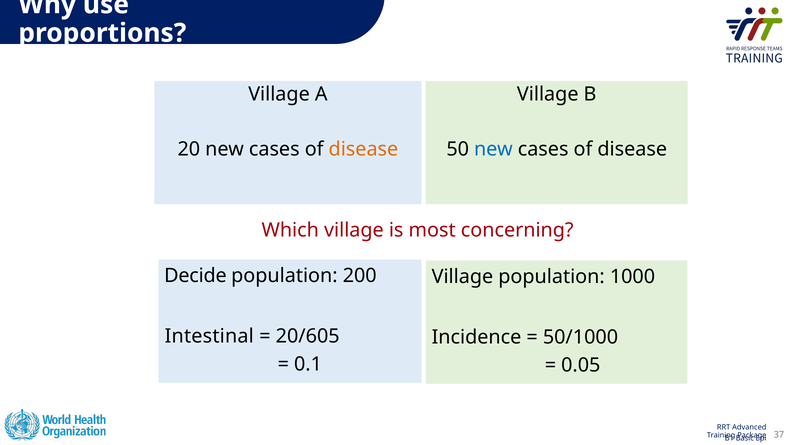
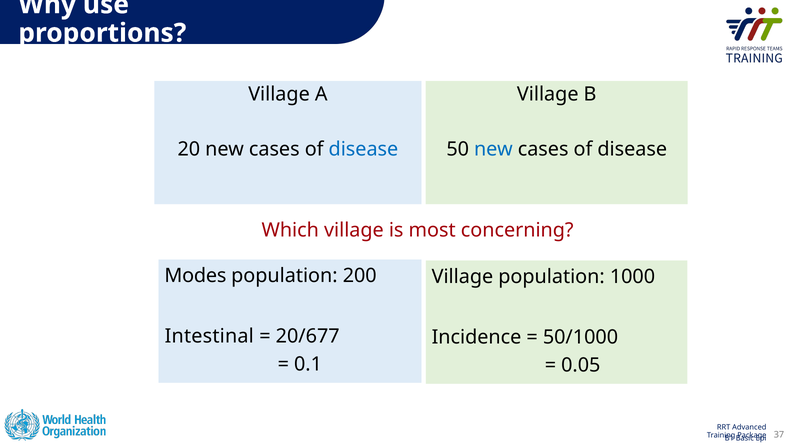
disease at (363, 149) colour: orange -> blue
Decide: Decide -> Modes
20/605: 20/605 -> 20/677
